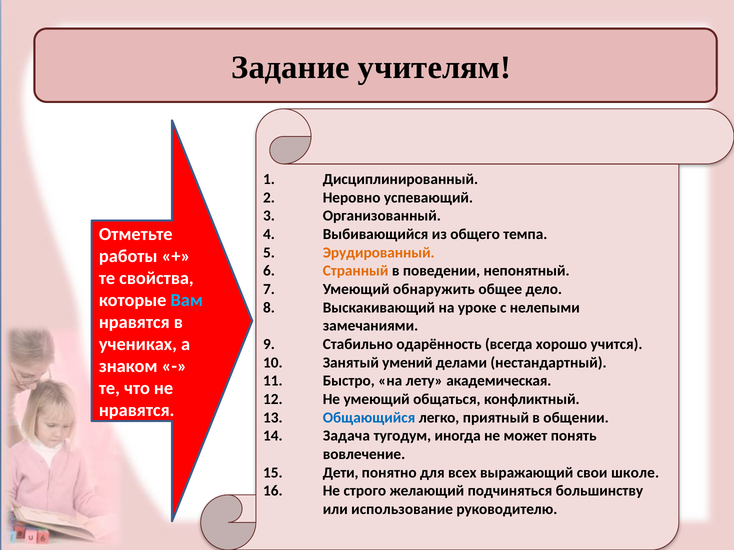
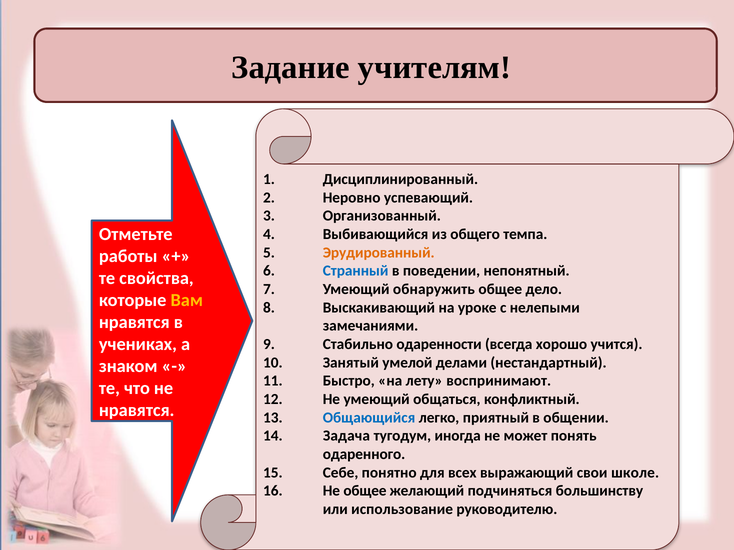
Странный colour: orange -> blue
Вам colour: light blue -> yellow
одарённость: одарённость -> одаренности
умений: умений -> умелой
академическая: академическая -> воспринимают
вовлечение: вовлечение -> одаренного
Дети: Дети -> Себе
Не строго: строго -> общее
